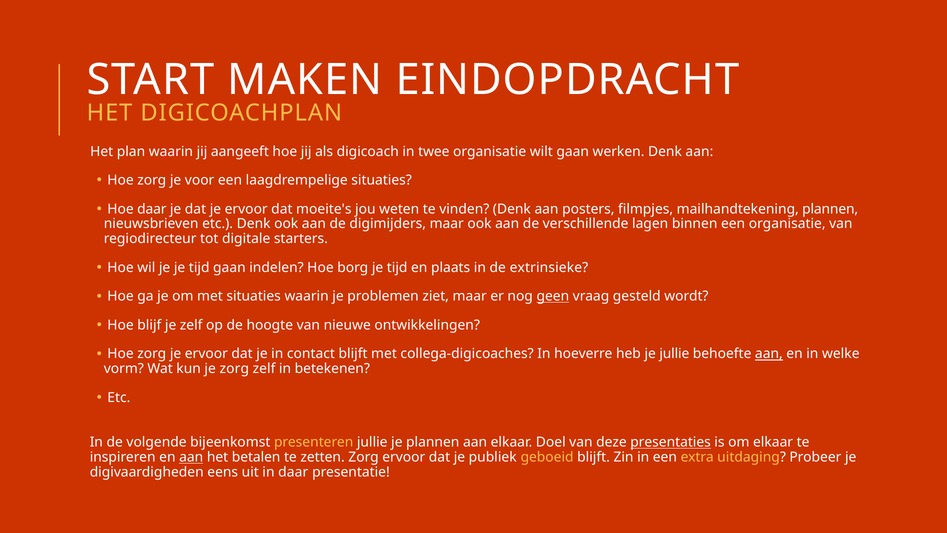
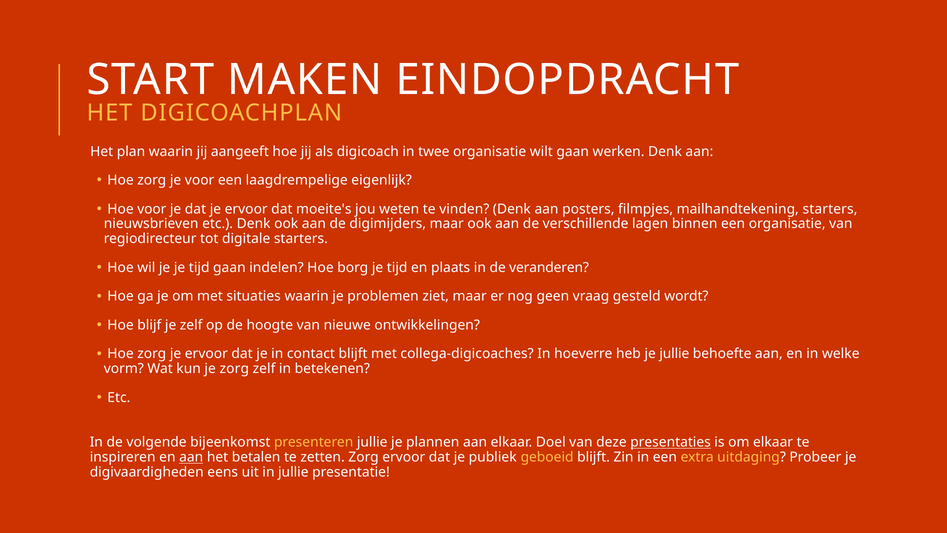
laagdrempelige situaties: situaties -> eigenlijk
Hoe daar: daar -> voor
mailhandtekening plannen: plannen -> starters
extrinsieke: extrinsieke -> veranderen
geen underline: present -> none
aan at (769, 354) underline: present -> none
in daar: daar -> jullie
